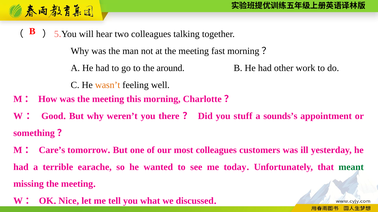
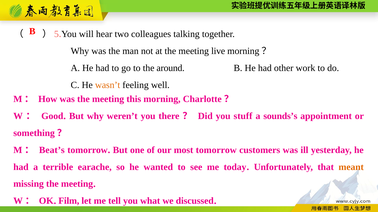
fast: fast -> live
Care’s: Care’s -> Beat’s
most colleagues: colleagues -> tomorrow
meant colour: green -> orange
Nice: Nice -> Film
